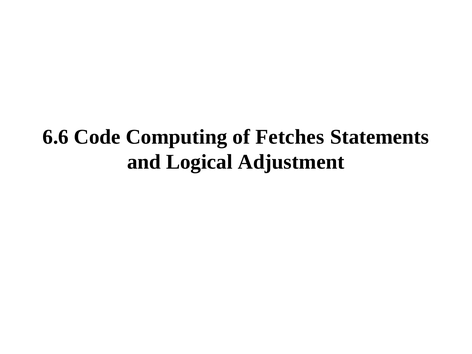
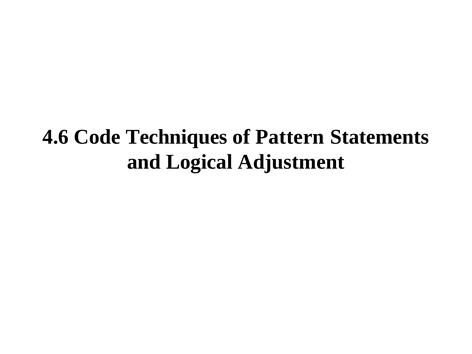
6.6: 6.6 -> 4.6
Computing: Computing -> Techniques
Fetches: Fetches -> Pattern
